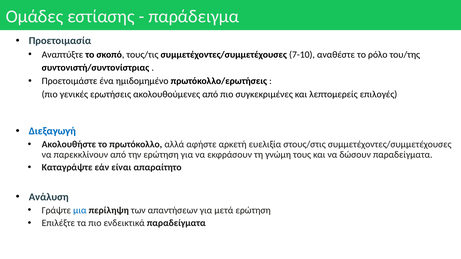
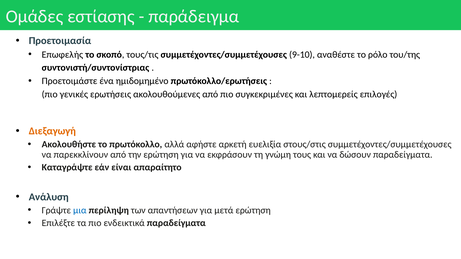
Αναπτύξτε: Αναπτύξτε -> Επωφελής
7-10: 7-10 -> 9-10
Διεξαγωγή colour: blue -> orange
